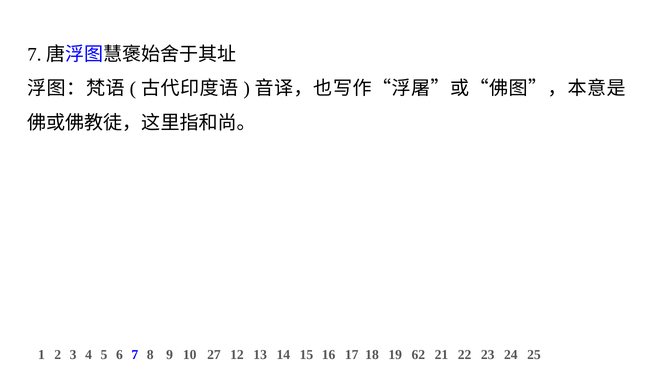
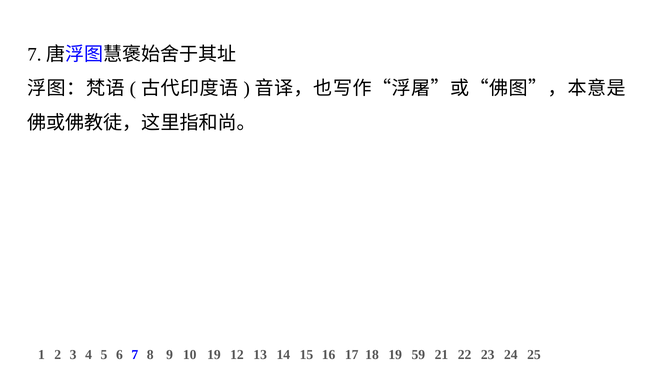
10 27: 27 -> 19
62: 62 -> 59
